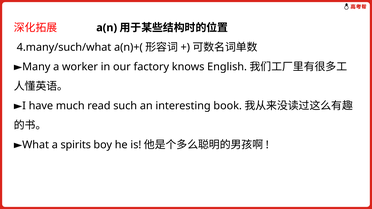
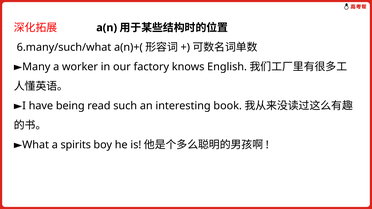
4.many/such/what: 4.many/such/what -> 6.many/such/what
much: much -> being
